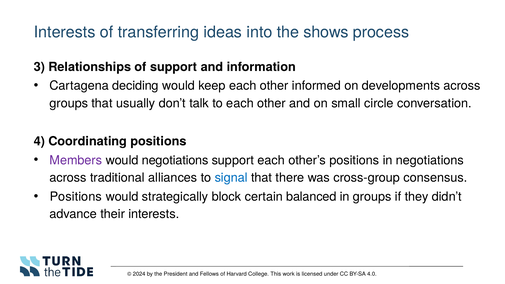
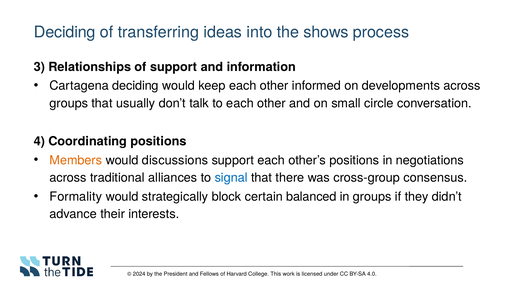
Interests at (65, 32): Interests -> Deciding
Members colour: purple -> orange
would negotiations: negotiations -> discussions
Positions at (76, 197): Positions -> Formality
